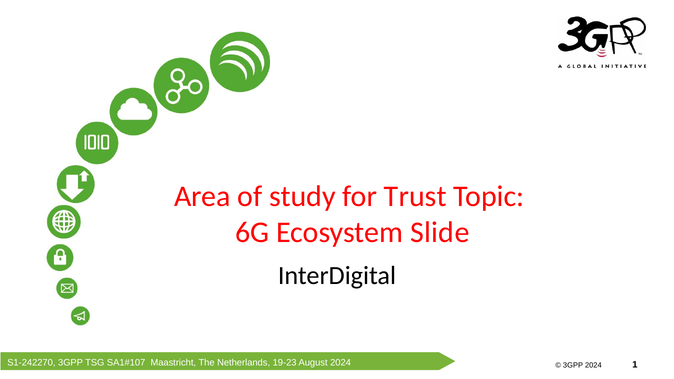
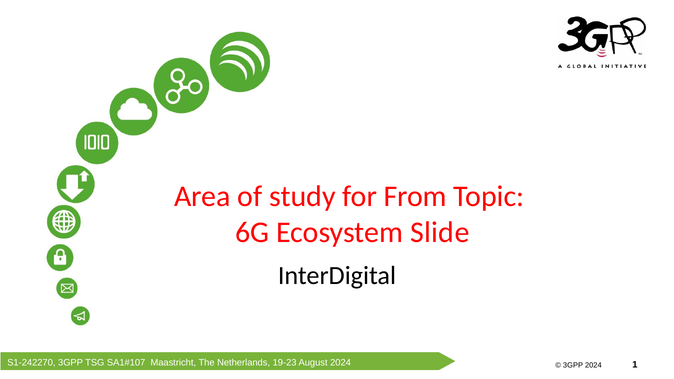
Trust: Trust -> From
